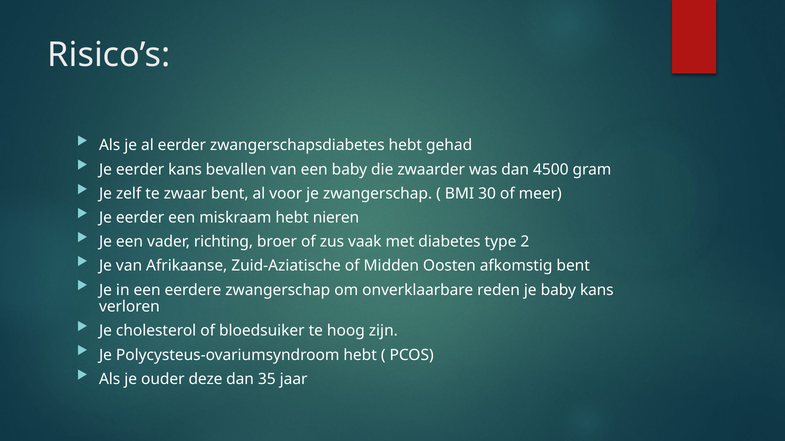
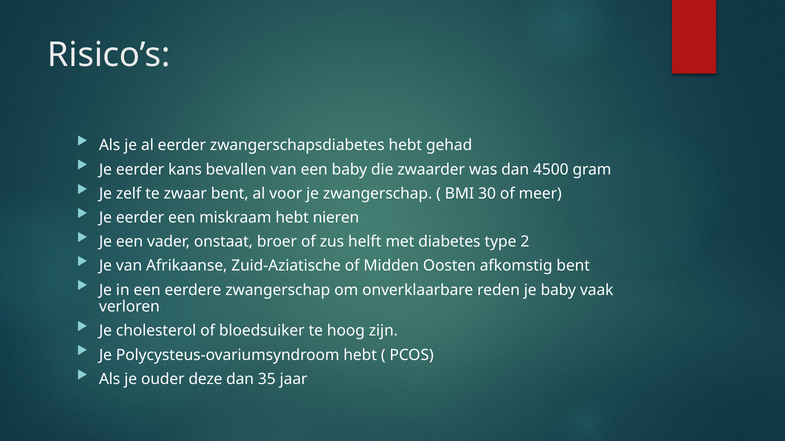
richting: richting -> onstaat
vaak: vaak -> helft
baby kans: kans -> vaak
